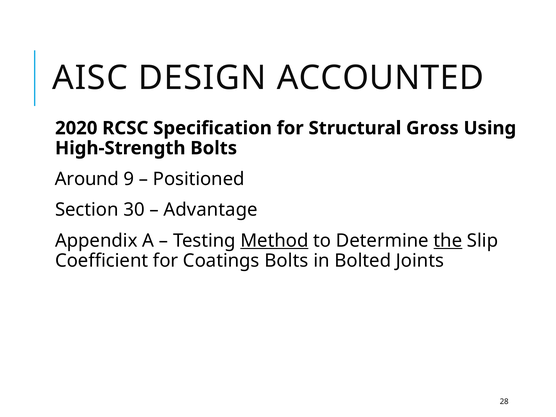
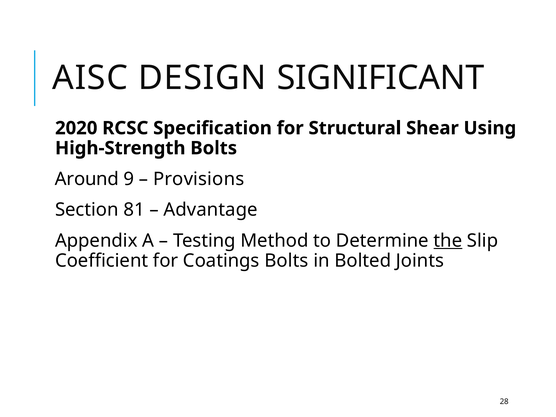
ACCOUNTED: ACCOUNTED -> SIGNIFICANT
Gross: Gross -> Shear
Positioned: Positioned -> Provisions
30: 30 -> 81
Method underline: present -> none
